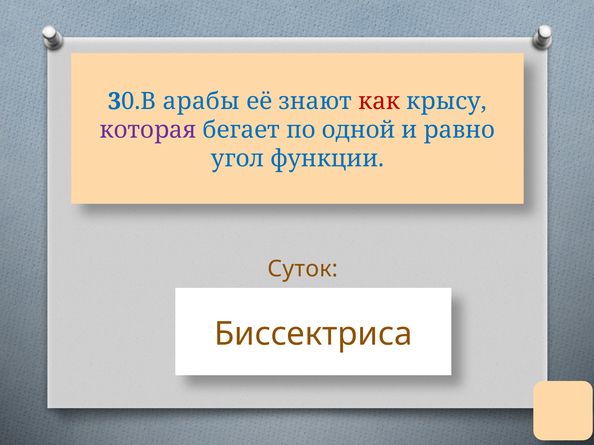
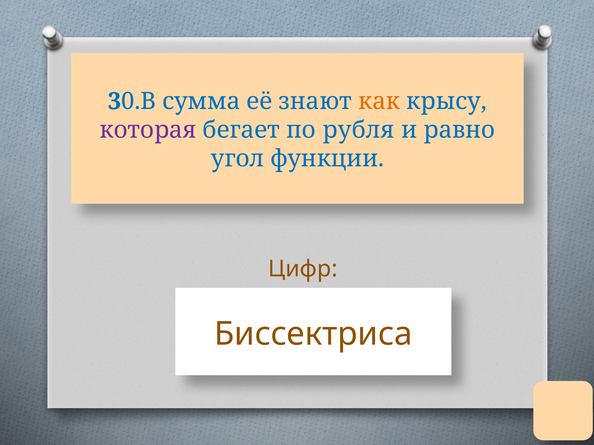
арабы: арабы -> сумма
как colour: red -> orange
одной: одной -> рубля
Суток: Суток -> Цифр
